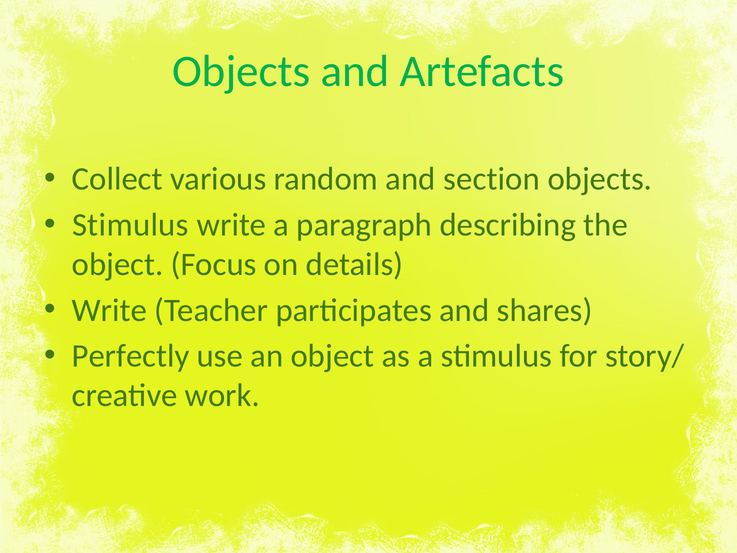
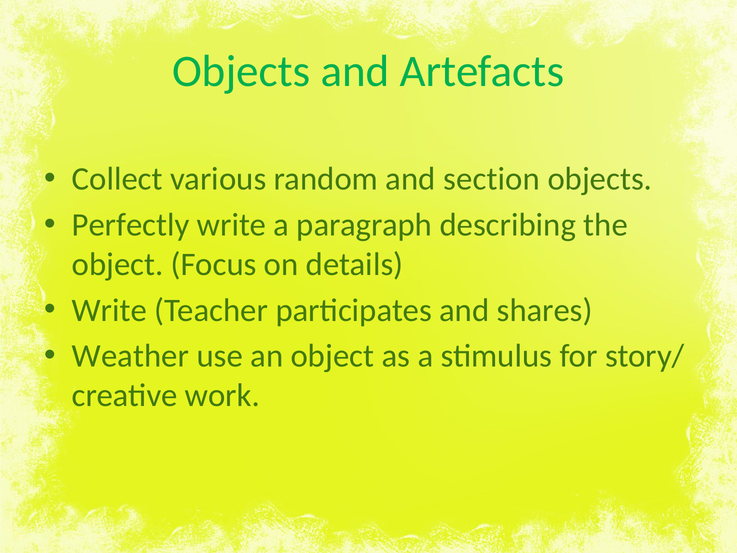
Stimulus at (130, 225): Stimulus -> Perfectly
Perfectly: Perfectly -> Weather
